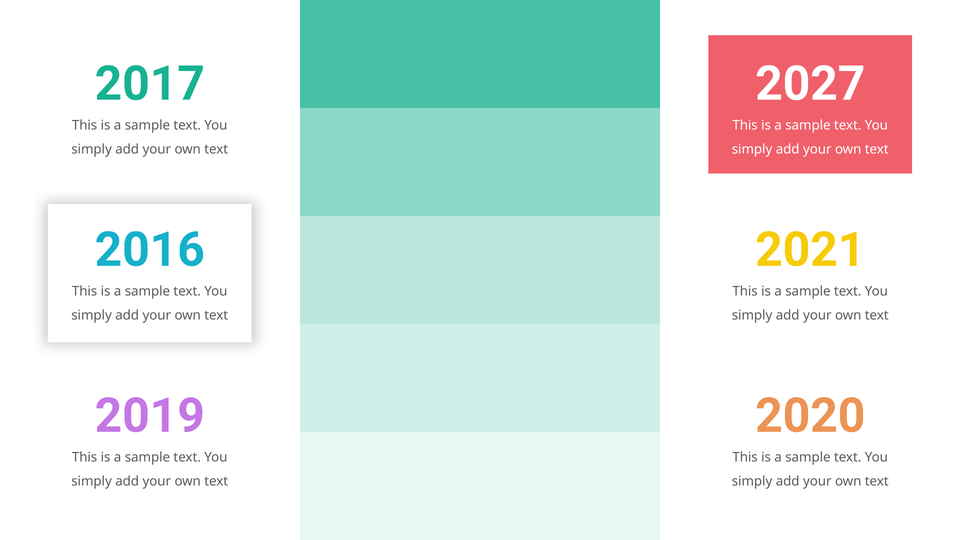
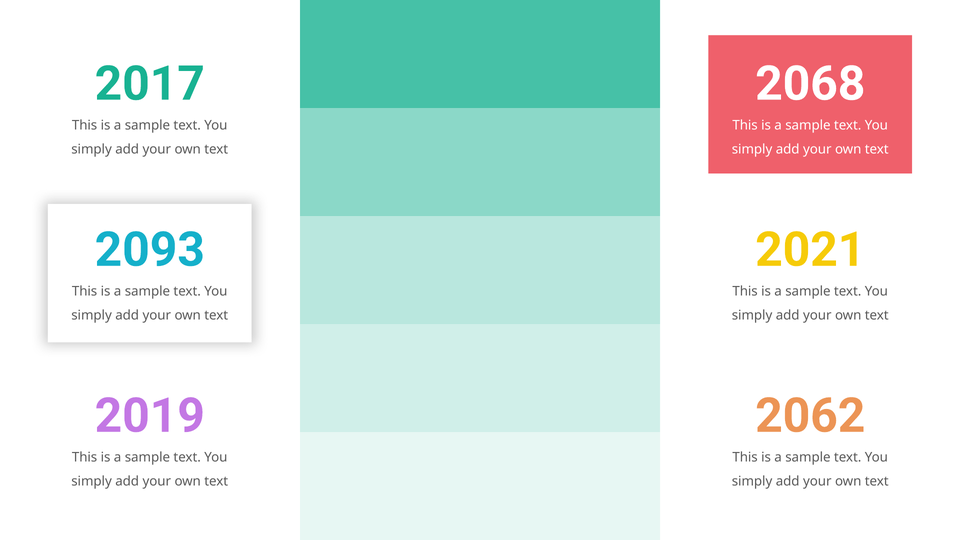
2027: 2027 -> 2068
2016: 2016 -> 2093
2020: 2020 -> 2062
